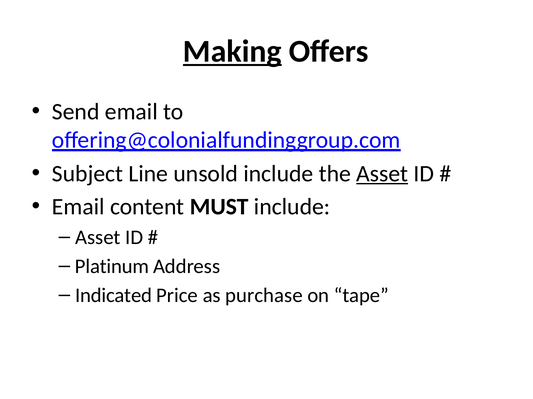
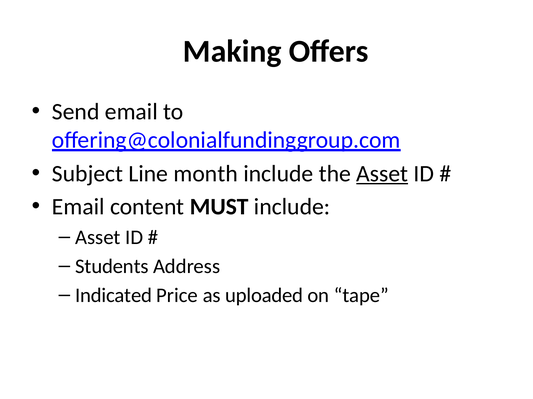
Making underline: present -> none
unsold: unsold -> month
Platinum: Platinum -> Students
purchase: purchase -> uploaded
